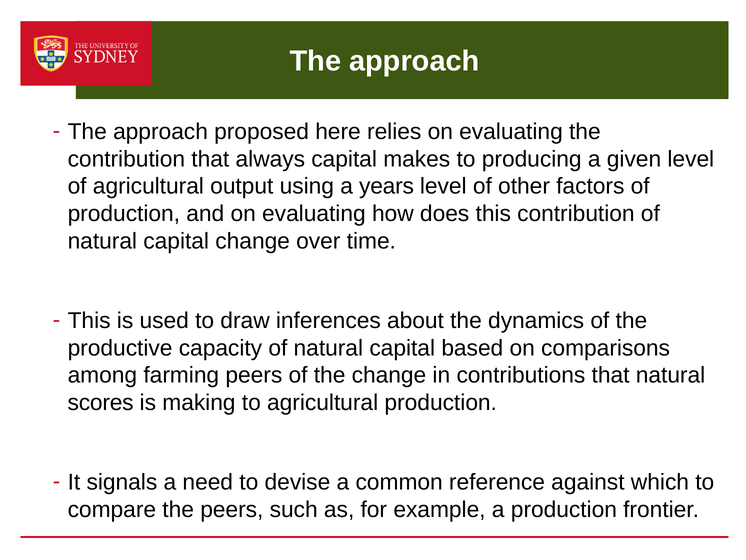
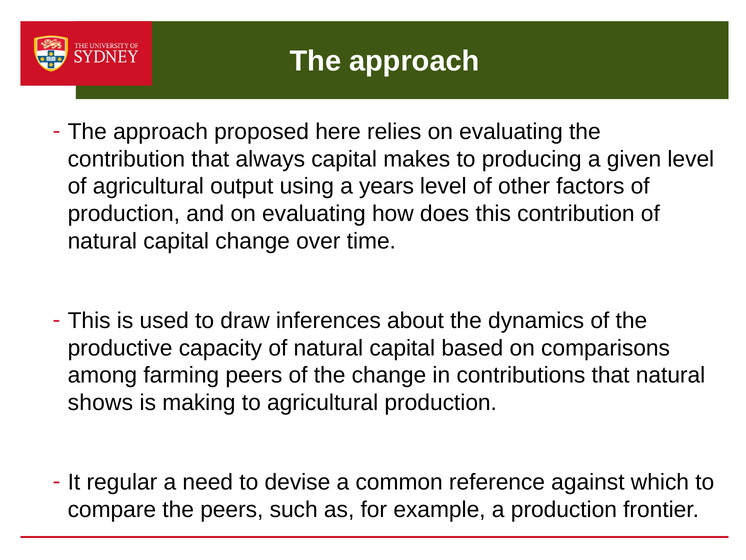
scores: scores -> shows
signals: signals -> regular
